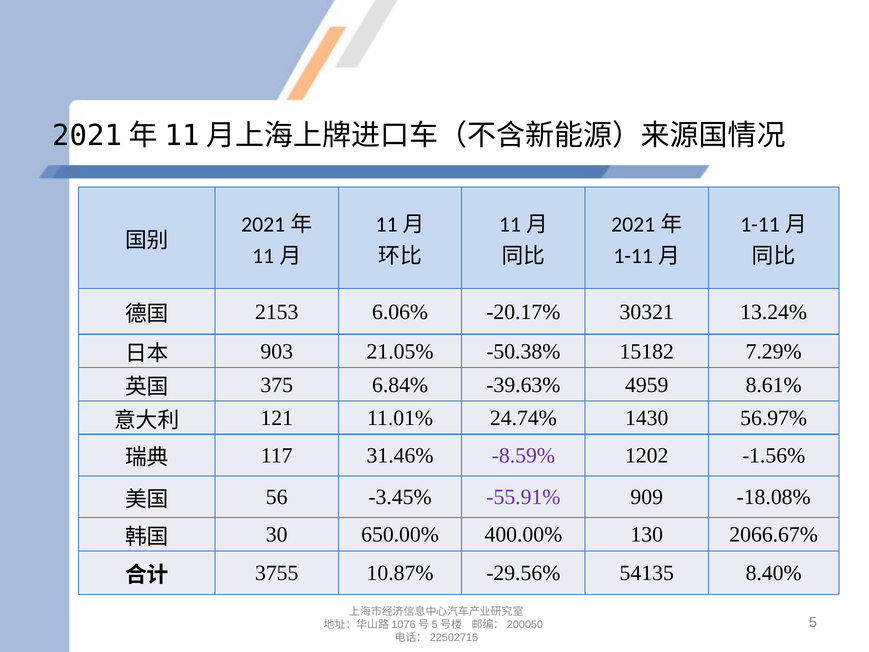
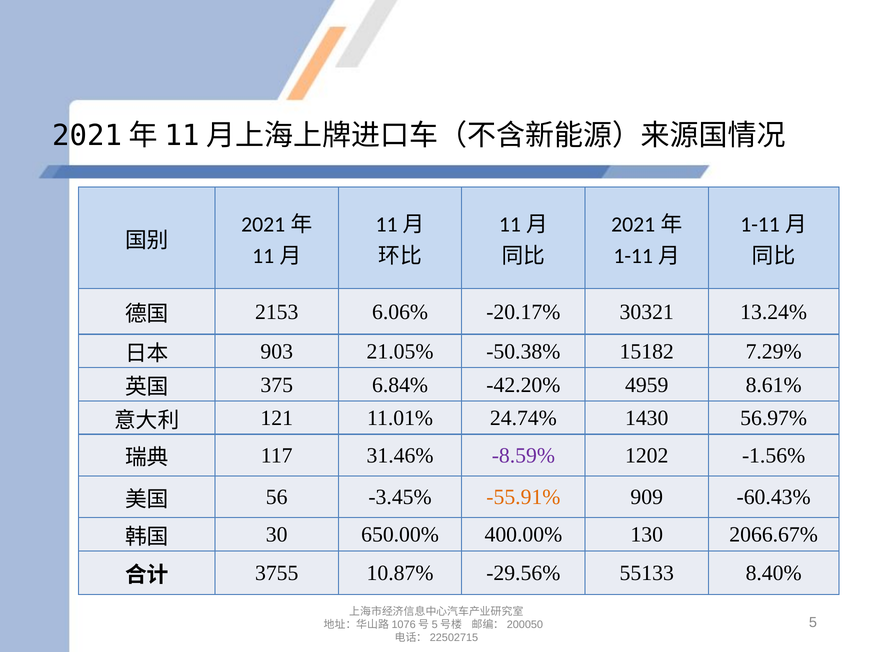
-39.63%: -39.63% -> -42.20%
-55.91% colour: purple -> orange
-18.08%: -18.08% -> -60.43%
54135: 54135 -> 55133
